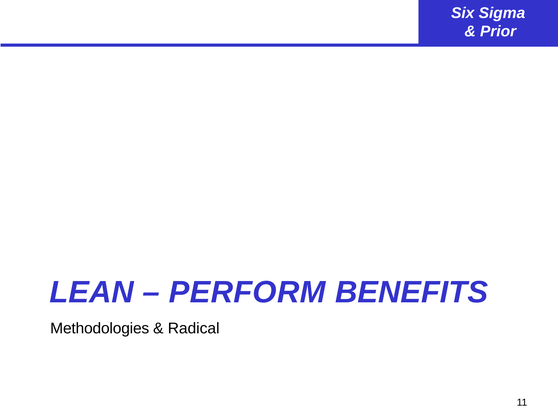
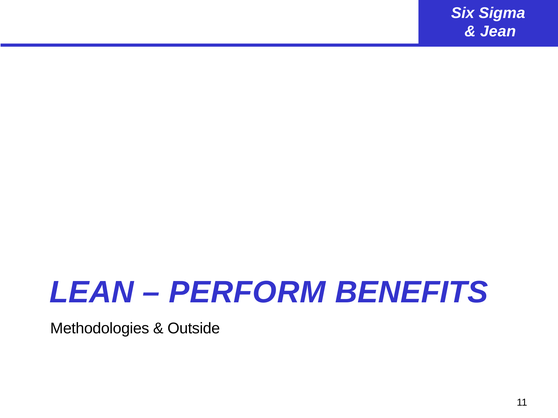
Prior: Prior -> Jean
Radical: Radical -> Outside
